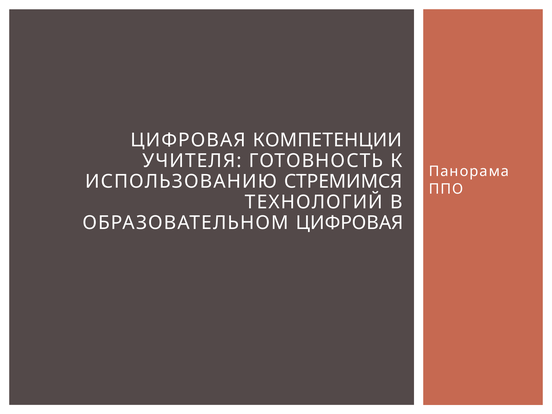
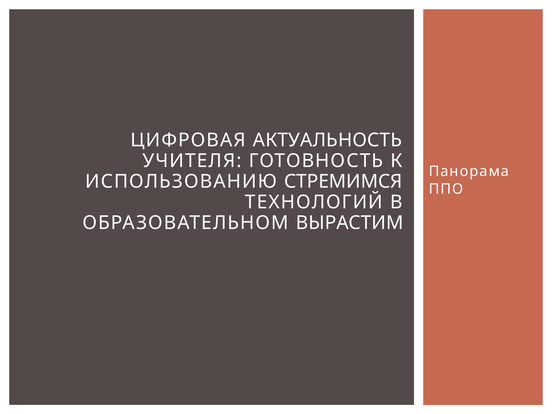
КОМПЕТЕНЦИИ: КОМПЕТЕНЦИИ -> АКТУАЛЬНОСТЬ
ОБРАЗОВАТЕЛЬНОМ ЦИФРОВАЯ: ЦИФРОВАЯ -> ВЫРАСТИМ
